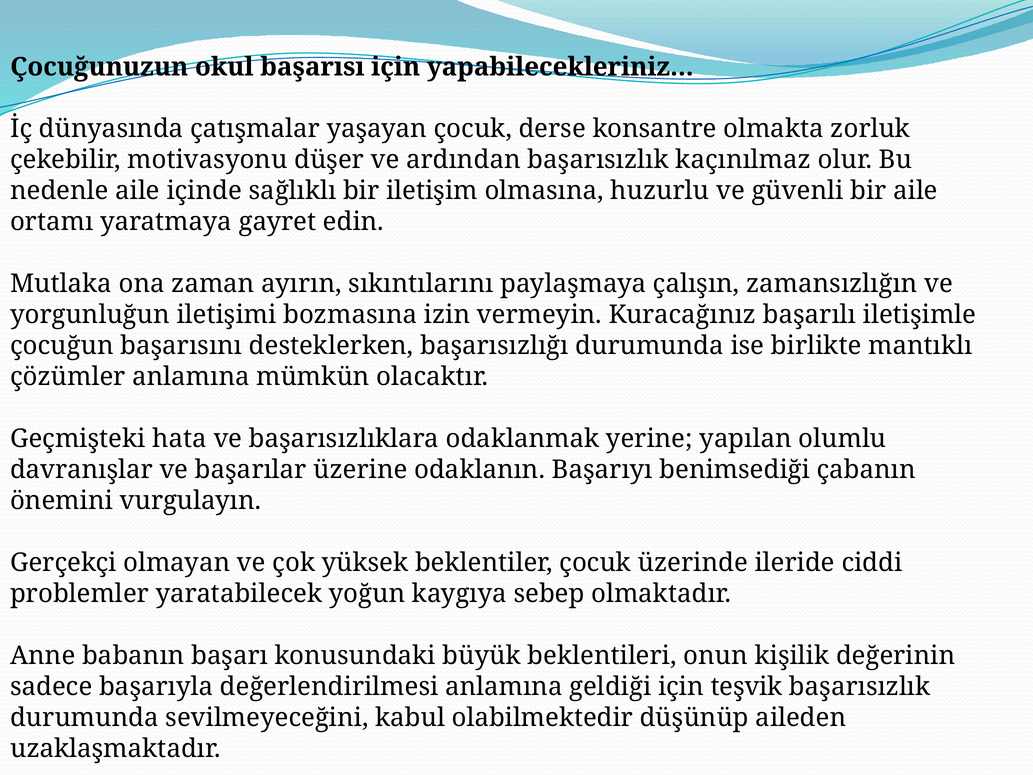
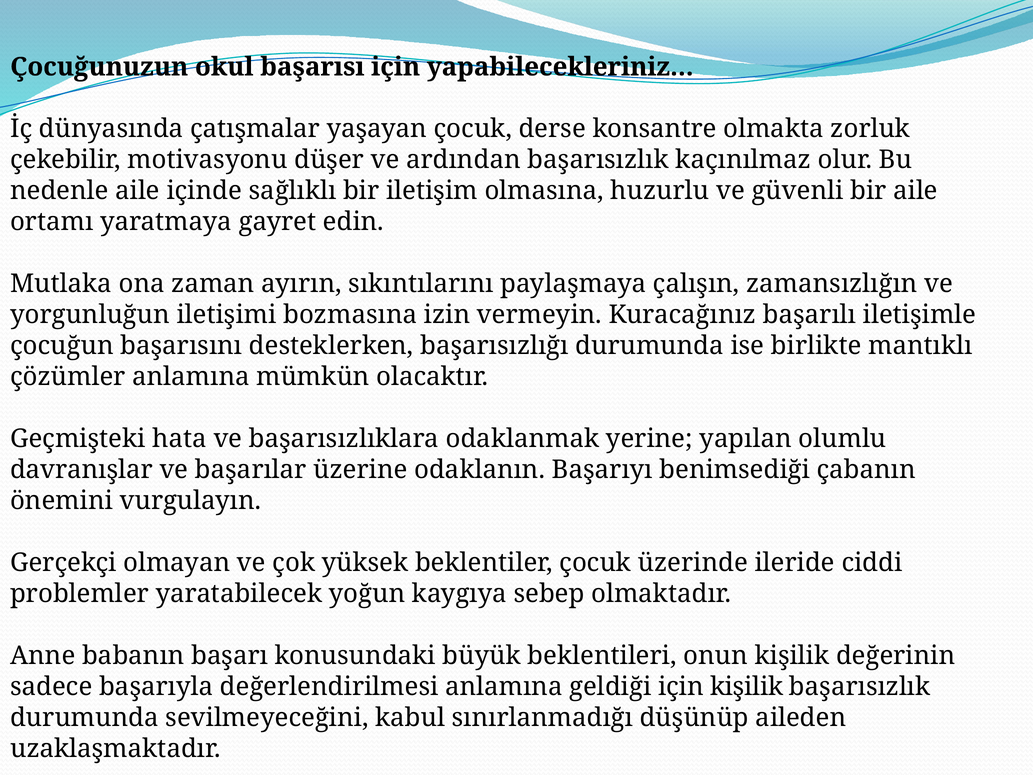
için teşvik: teşvik -> kişilik
olabilmektedir: olabilmektedir -> sınırlanmadığı
